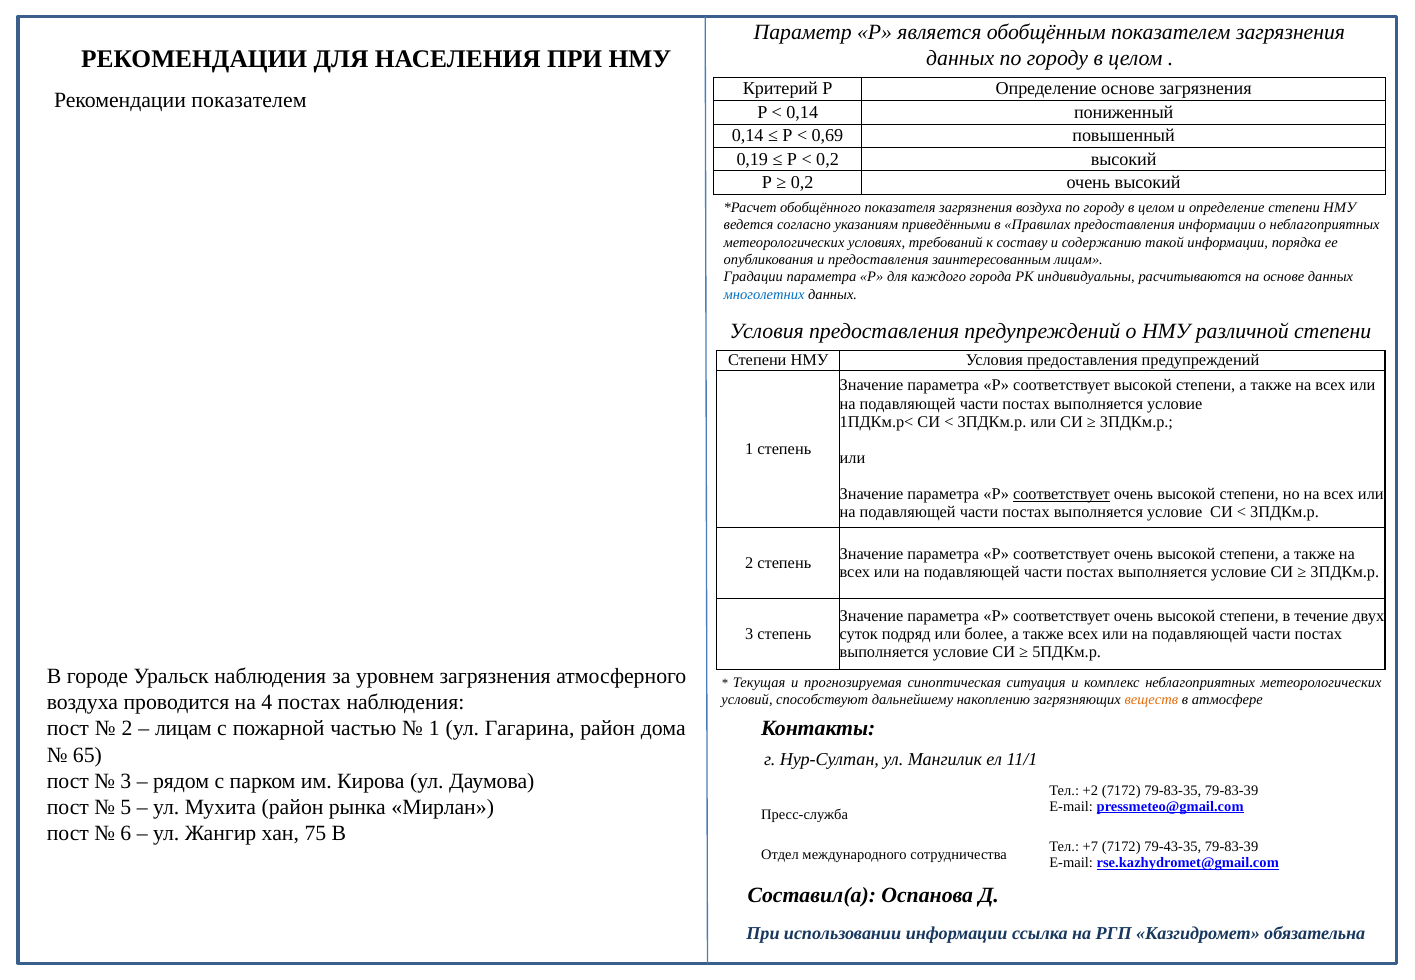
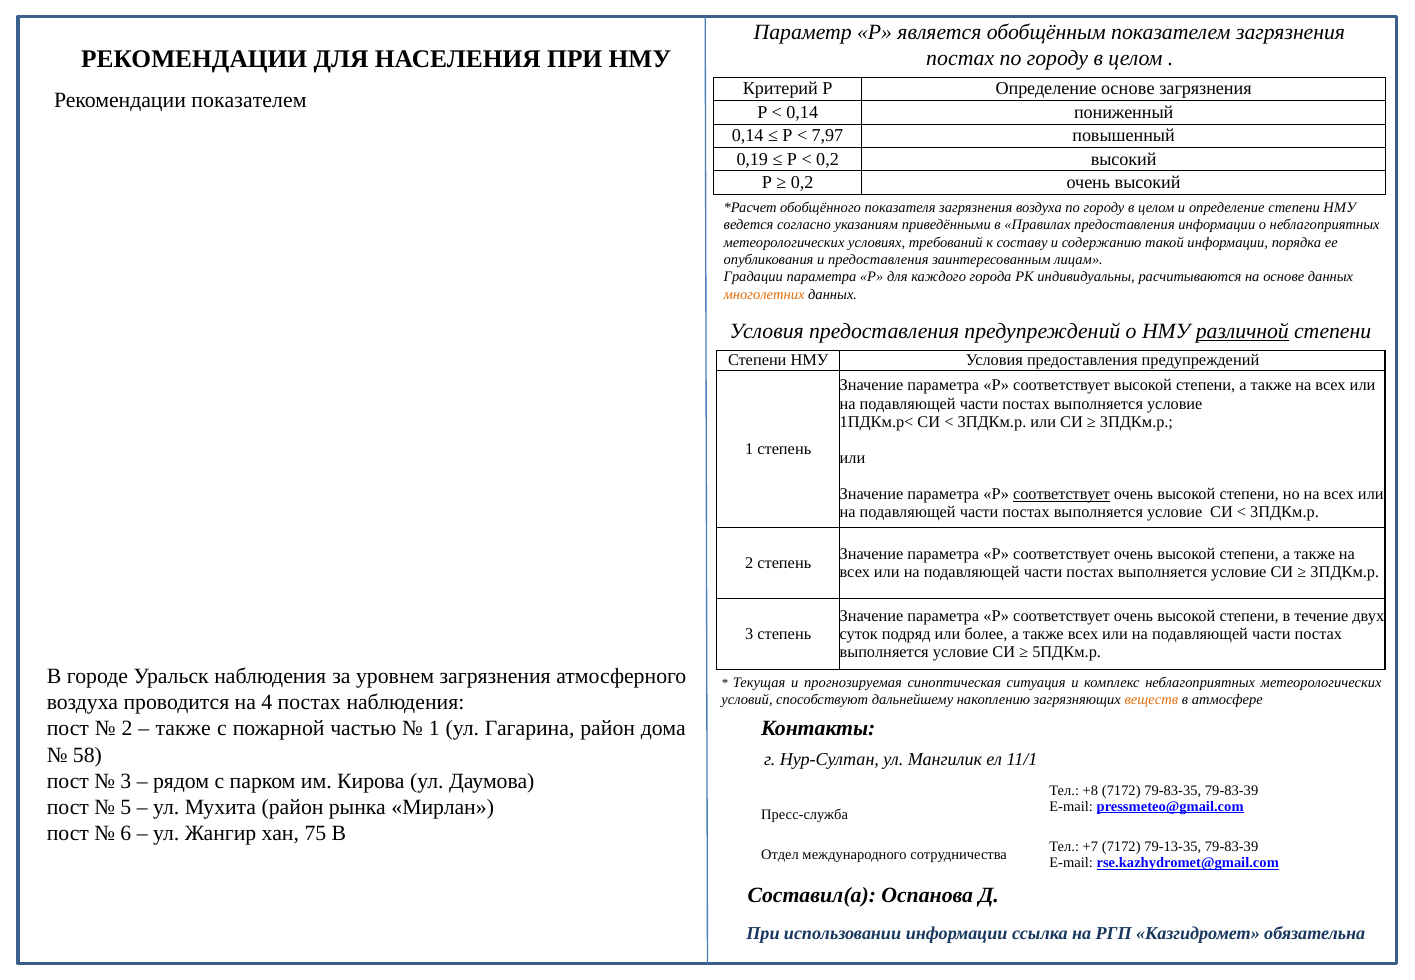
данных at (960, 58): данных -> постах
0,69: 0,69 -> 7,97
многолетних colour: blue -> orange
различной underline: none -> present
лицам at (183, 728): лицам -> также
65: 65 -> 58
+2: +2 -> +8
79-43-35: 79-43-35 -> 79-13-35
